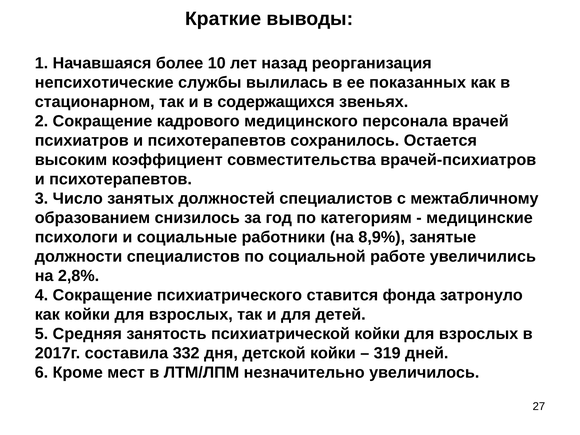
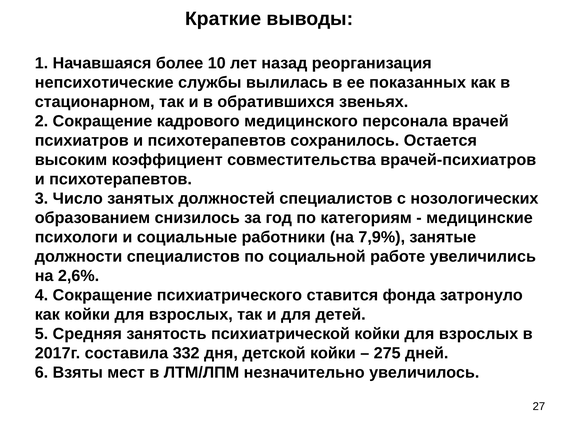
содержащихся: содержащихся -> обратившихся
межтабличному: межтабличному -> нозологических
8,9%: 8,9% -> 7,9%
2,8%: 2,8% -> 2,6%
319: 319 -> 275
Кроме: Кроме -> Взяты
